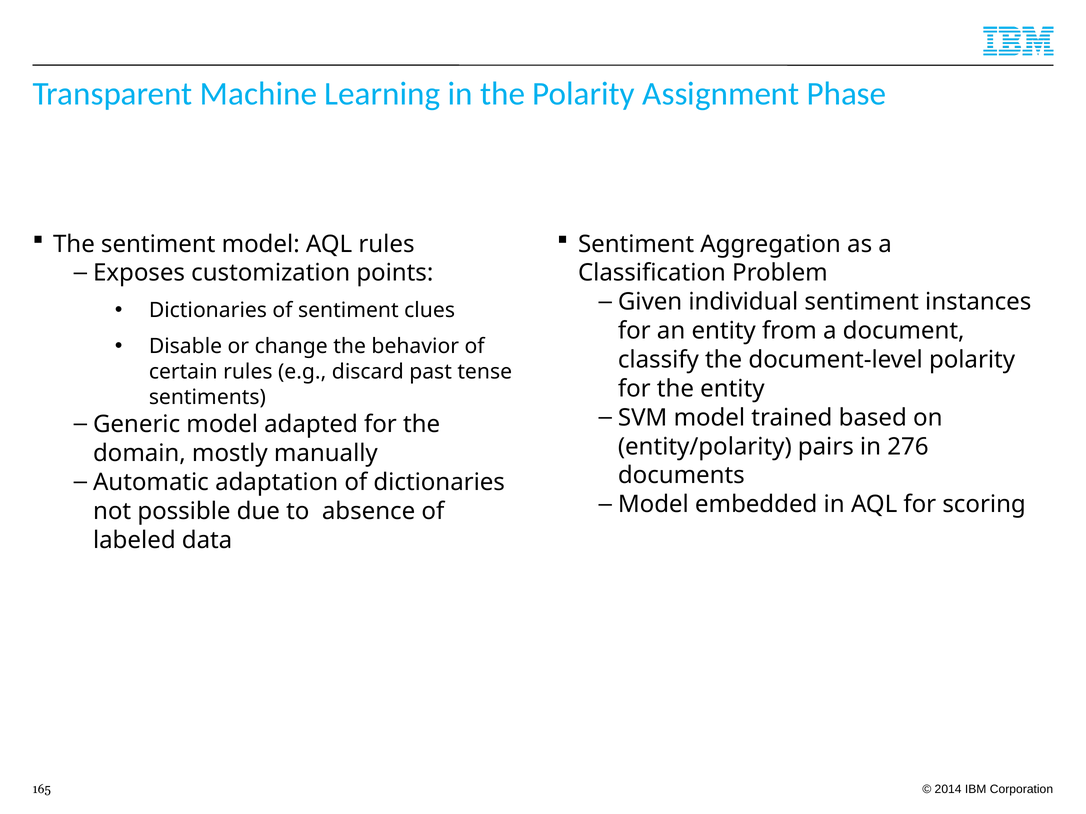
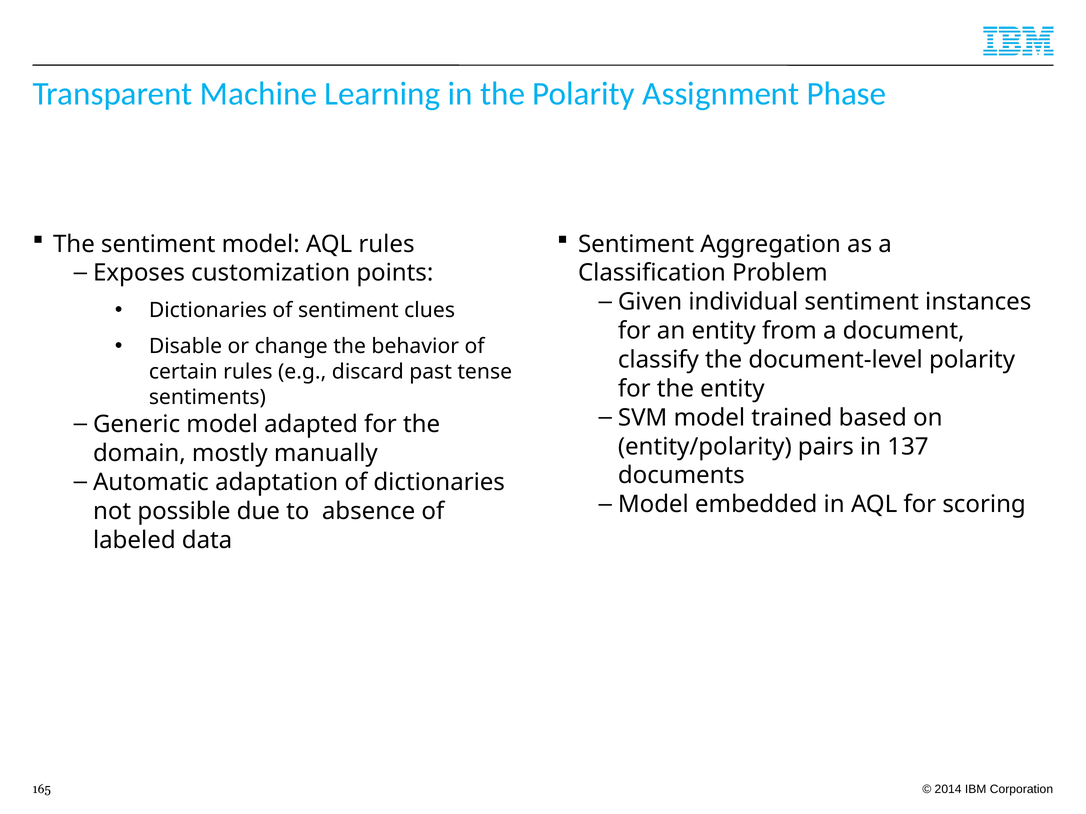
276: 276 -> 137
